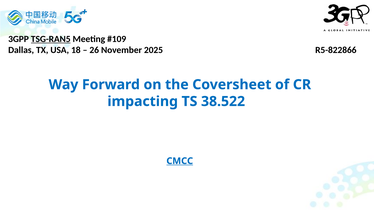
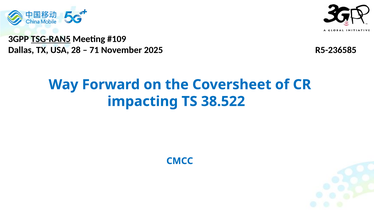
18: 18 -> 28
26: 26 -> 71
R5-822866: R5-822866 -> R5-236585
CMCC underline: present -> none
